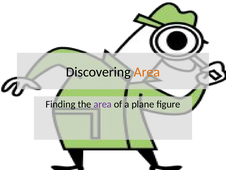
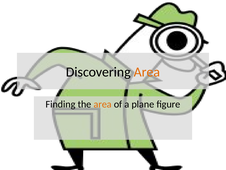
area at (103, 104) colour: purple -> orange
